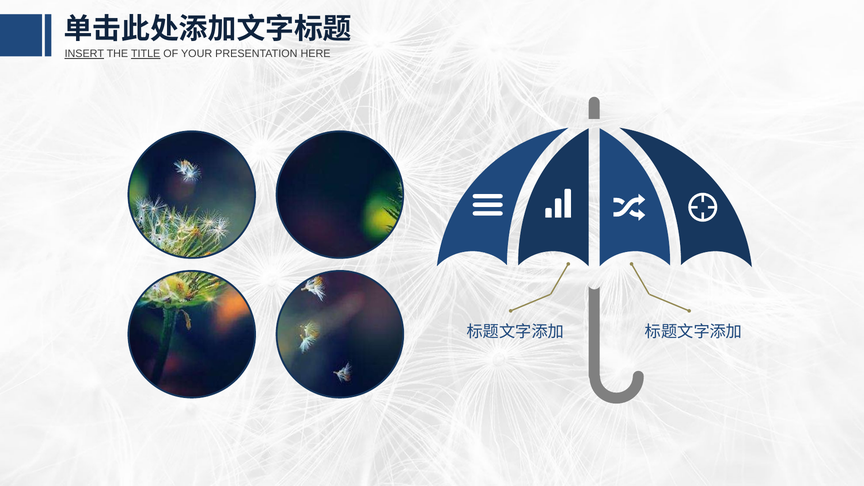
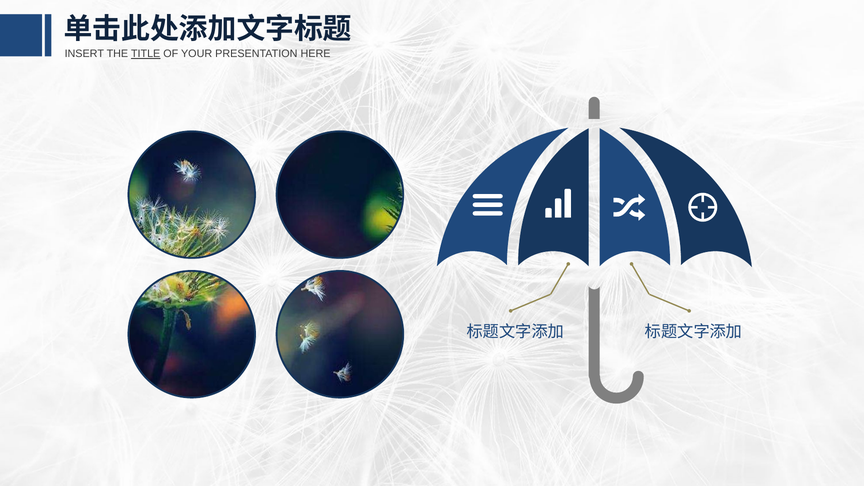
INSERT underline: present -> none
